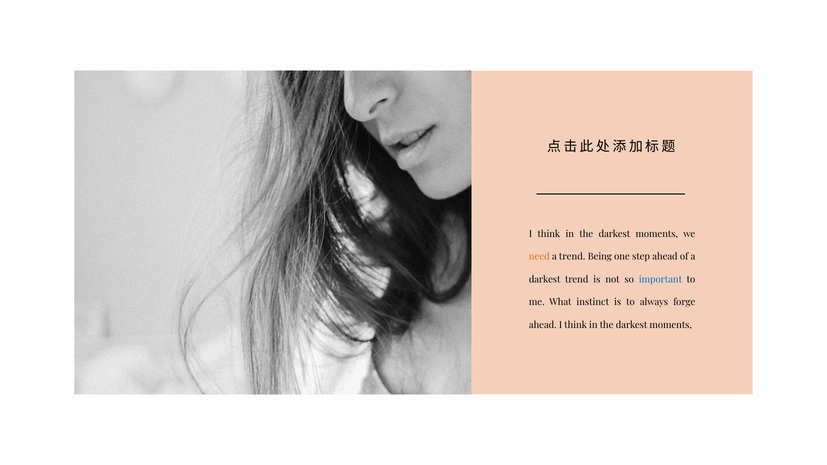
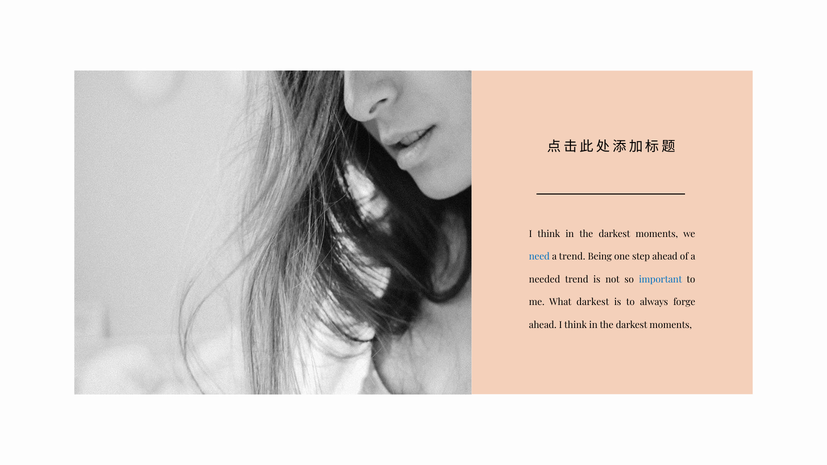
need colour: orange -> blue
darkest at (545, 280): darkest -> needed
What instinct: instinct -> darkest
